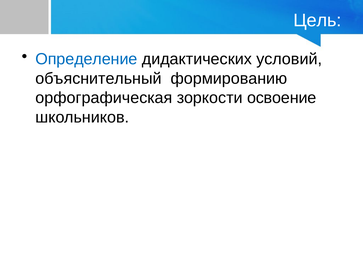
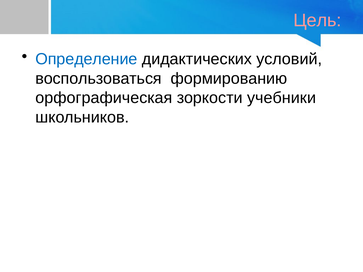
Цель colour: white -> pink
объяснительный: объяснительный -> воспользоваться
освоение: освоение -> учебники
